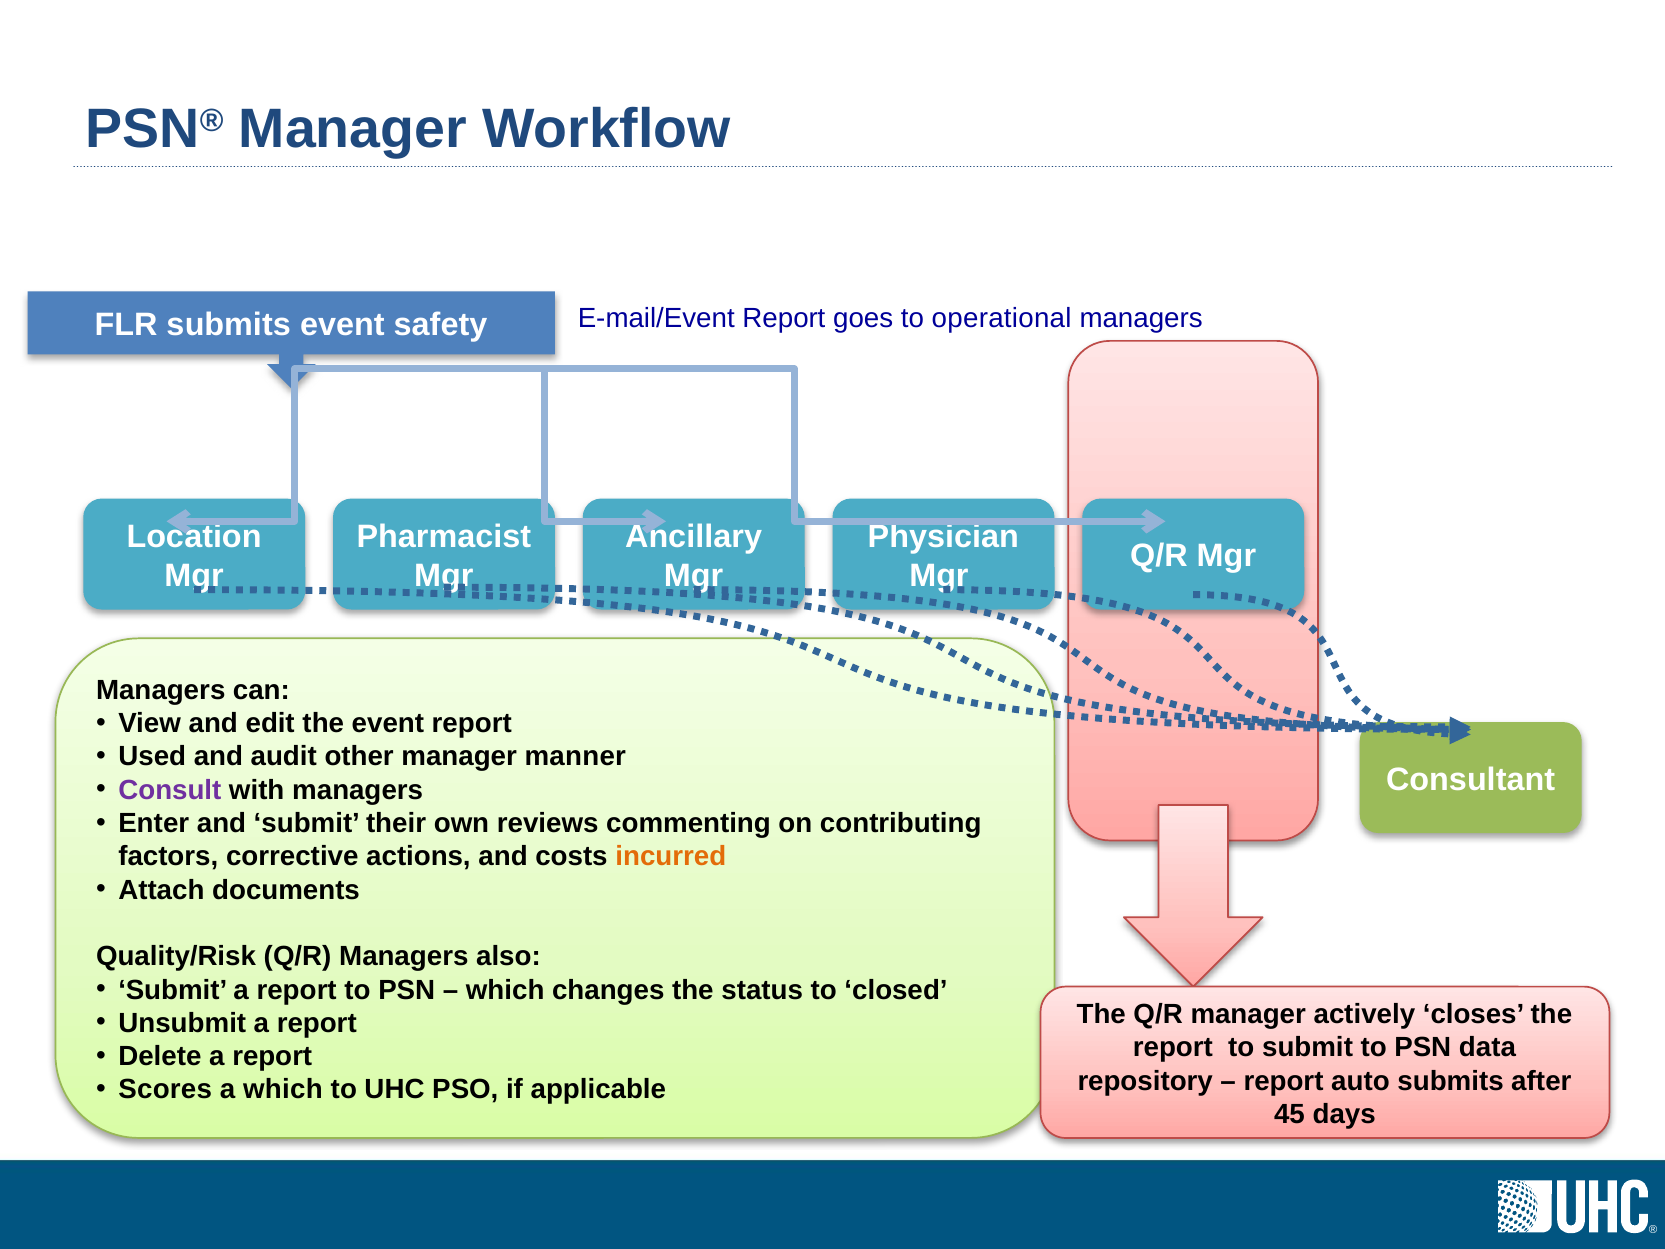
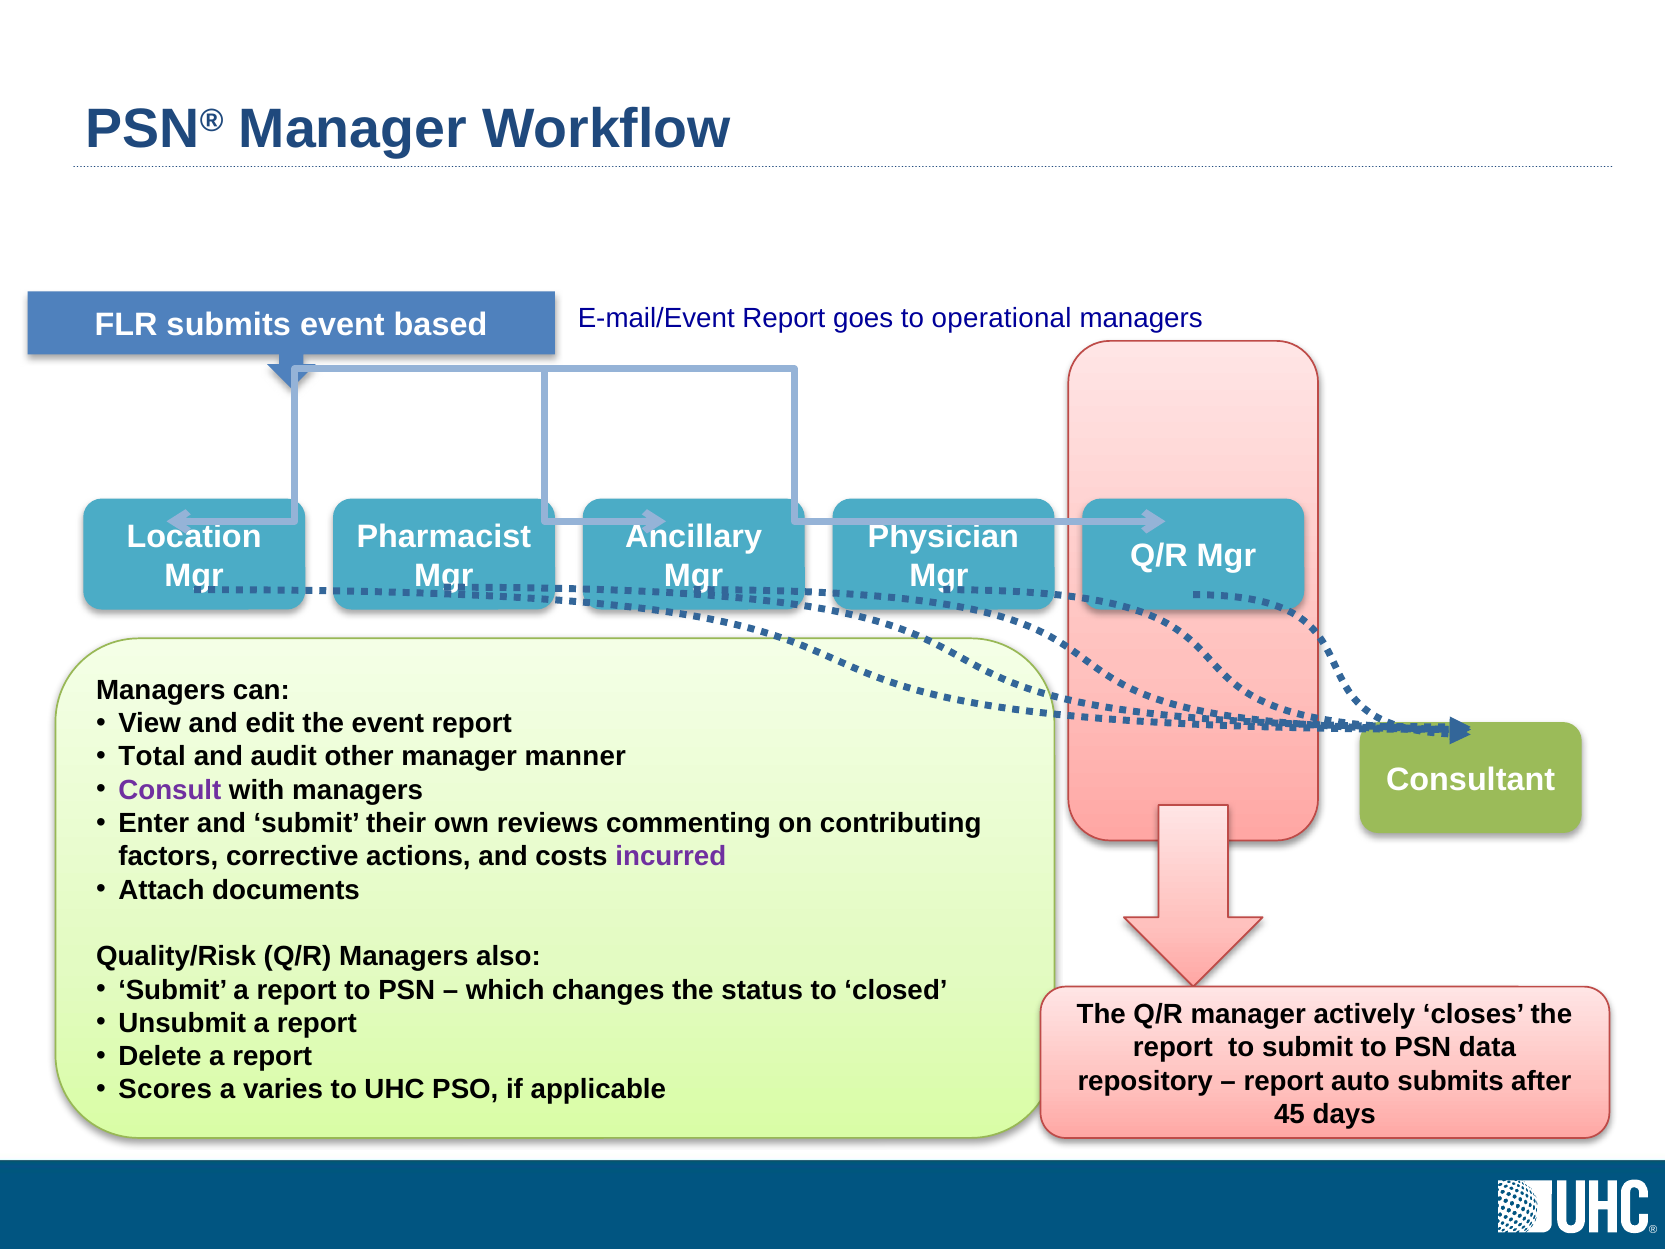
safety: safety -> based
Used: Used -> Total
incurred colour: orange -> purple
a which: which -> varies
